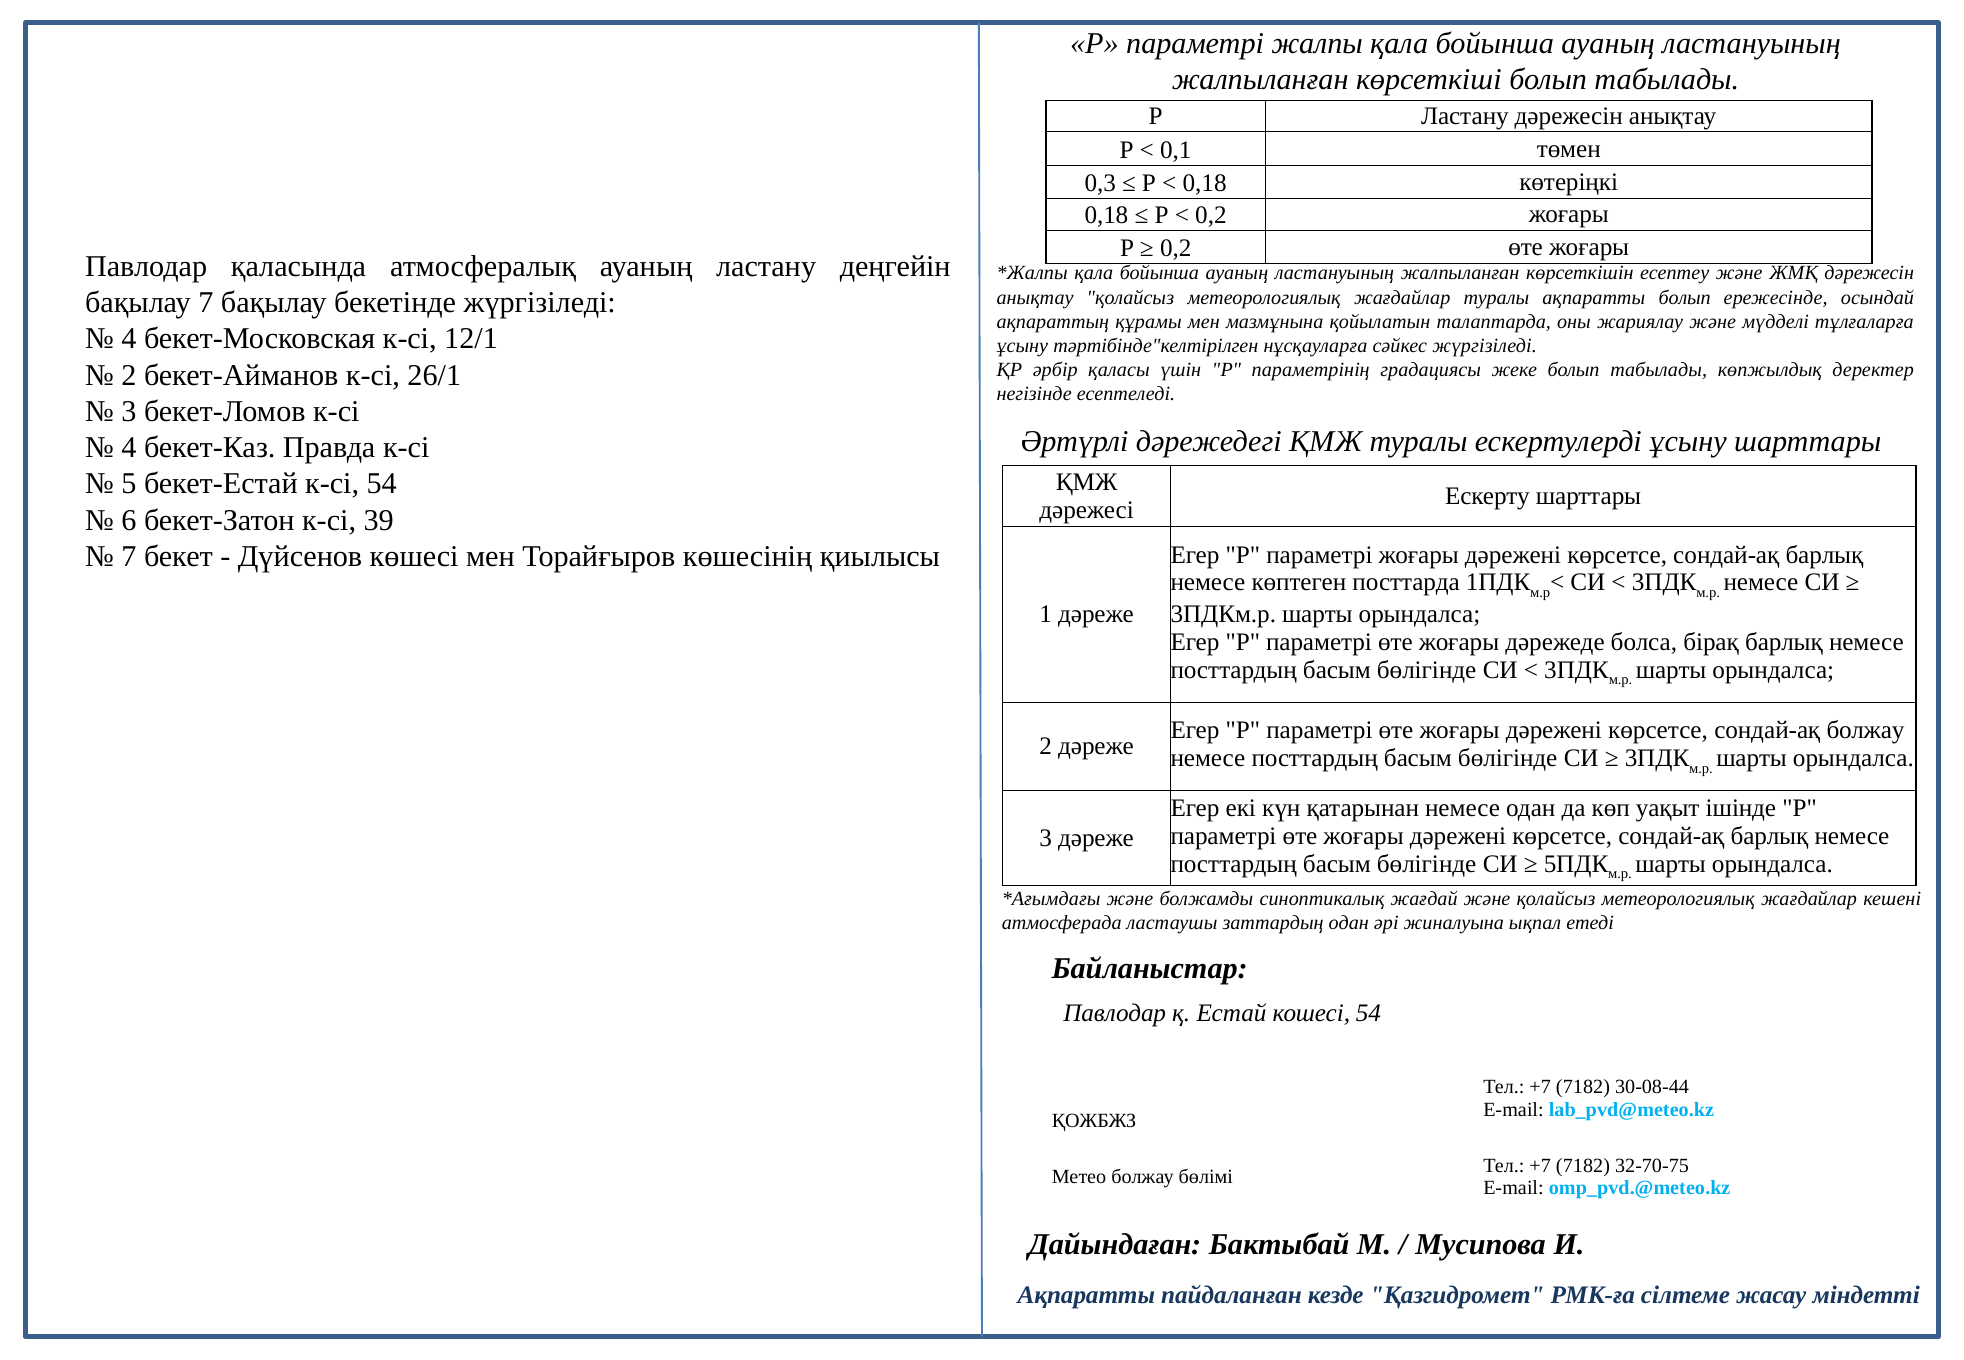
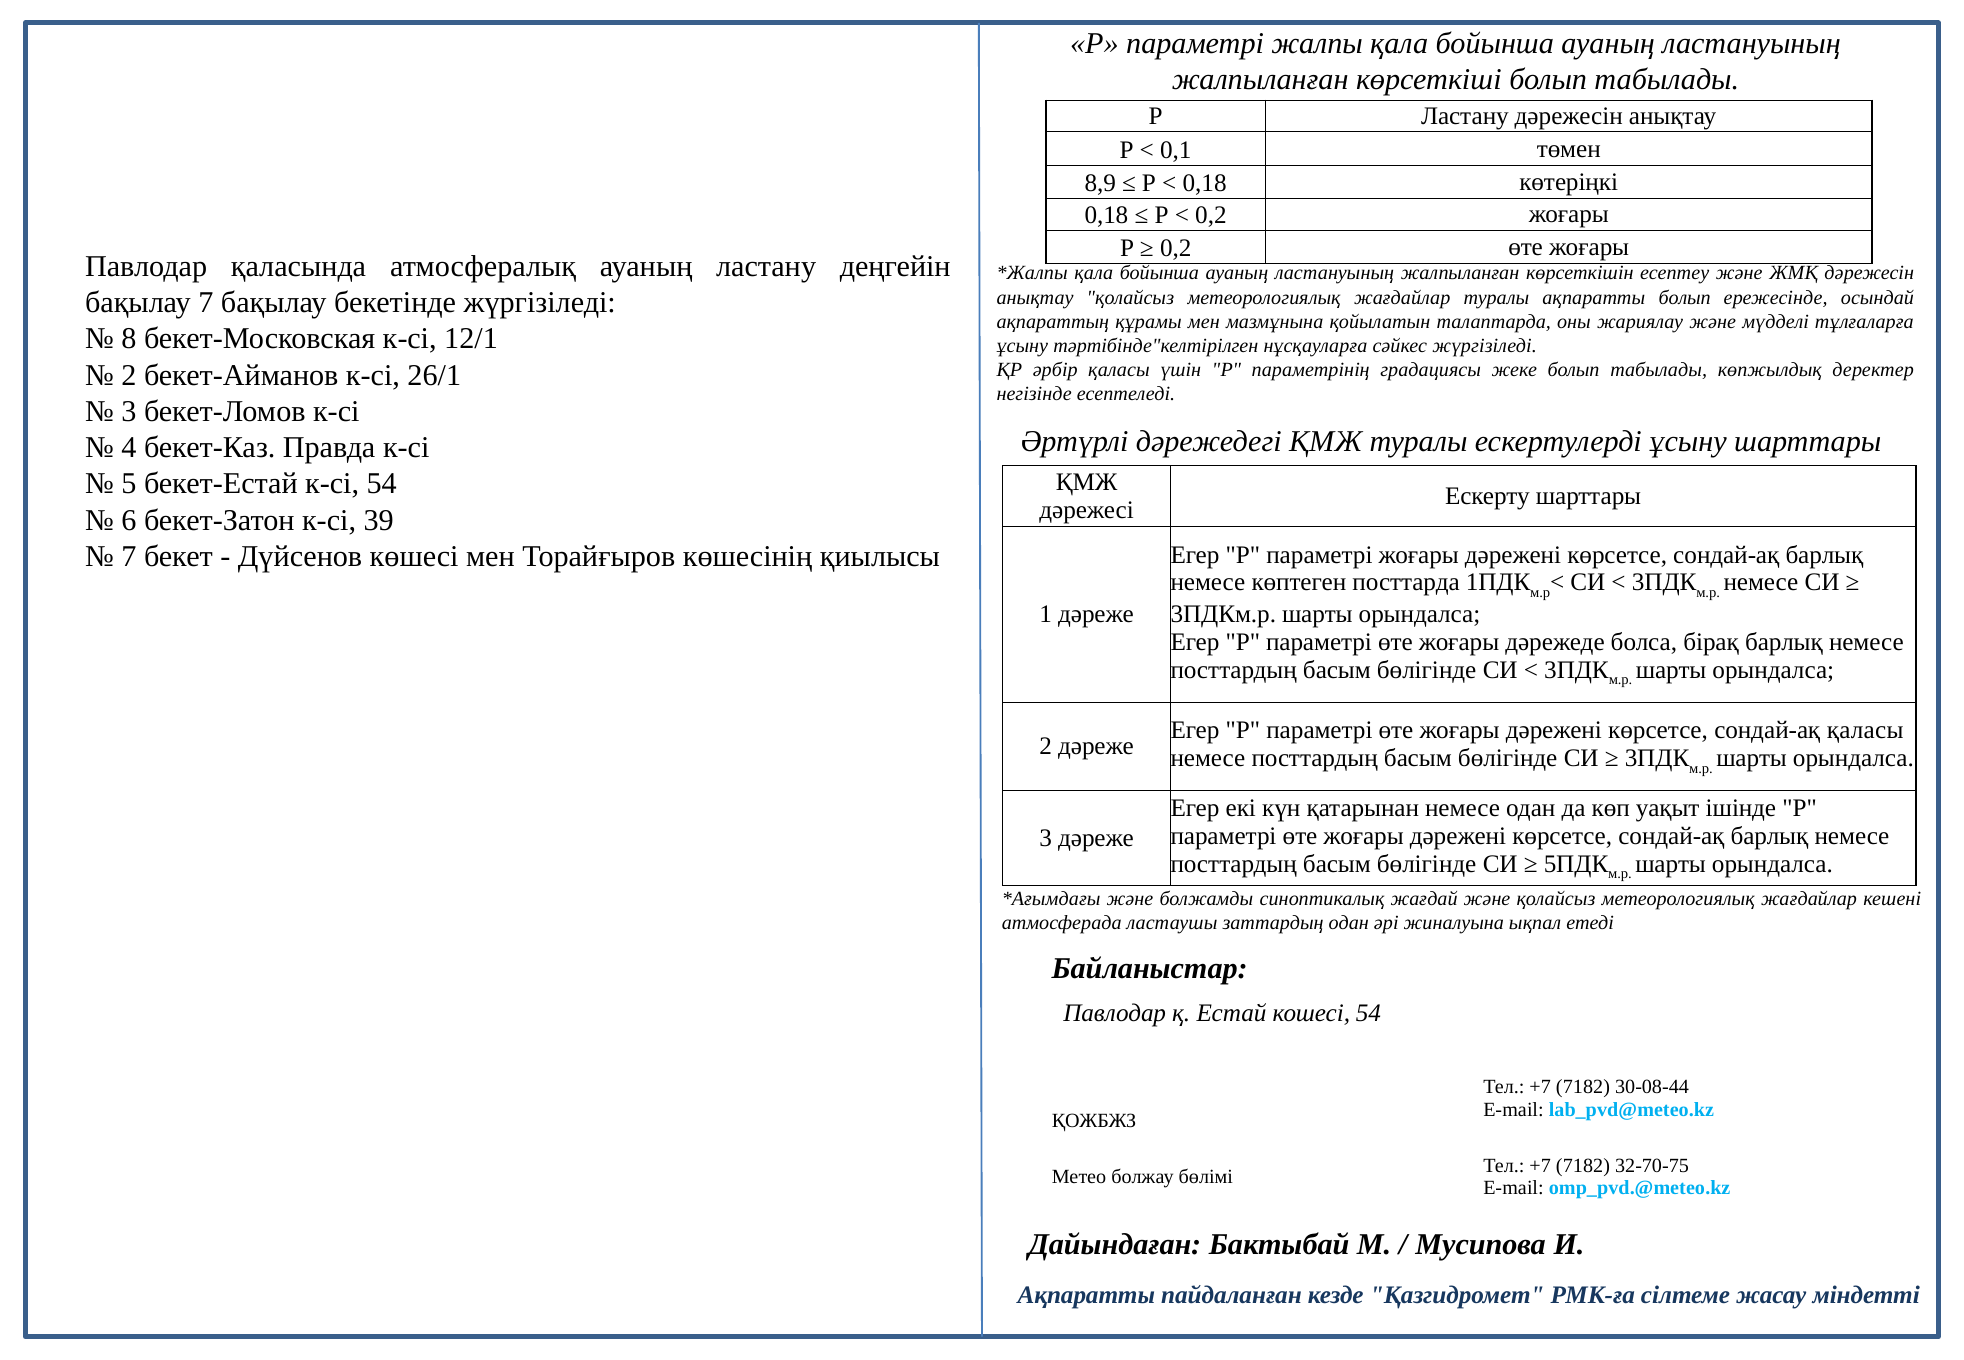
0,3: 0,3 -> 8,9
4 at (129, 339): 4 -> 8
сондай-ақ болжау: болжау -> қаласы
